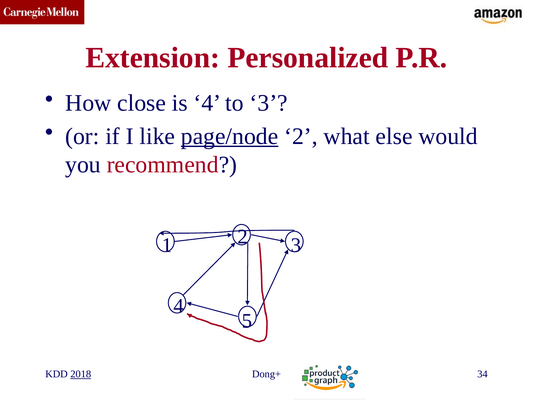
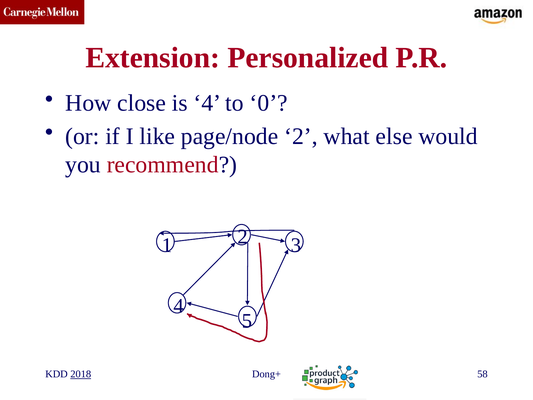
to 3: 3 -> 0
page/node underline: present -> none
34: 34 -> 58
